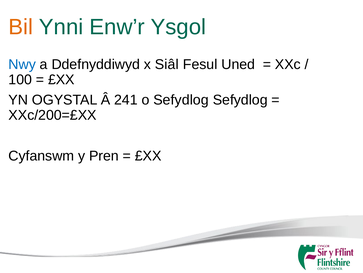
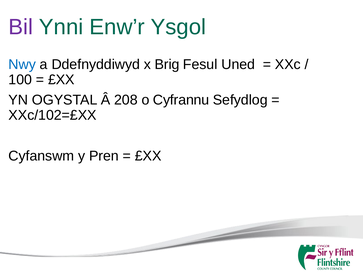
Bil colour: orange -> purple
Siâl: Siâl -> Brig
241: 241 -> 208
o Sefydlog: Sefydlog -> Cyfrannu
XXc/200=£XX: XXc/200=£XX -> XXc/102=£XX
